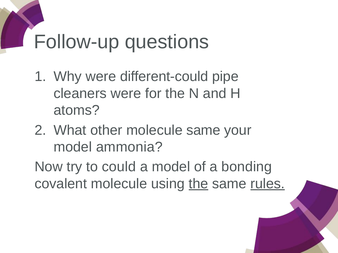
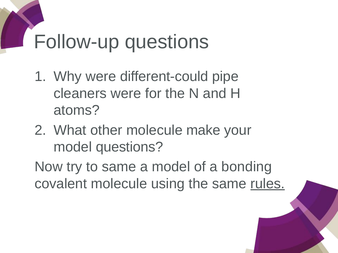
molecule same: same -> make
model ammonia: ammonia -> questions
to could: could -> same
the at (198, 184) underline: present -> none
